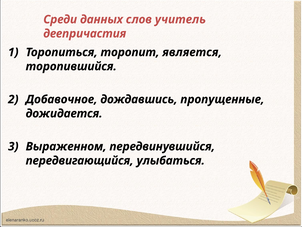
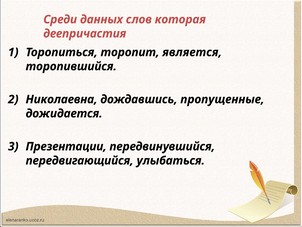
учитель: учитель -> которая
Добавочное: Добавочное -> Николаевна
Выраженном: Выраженном -> Презентации
